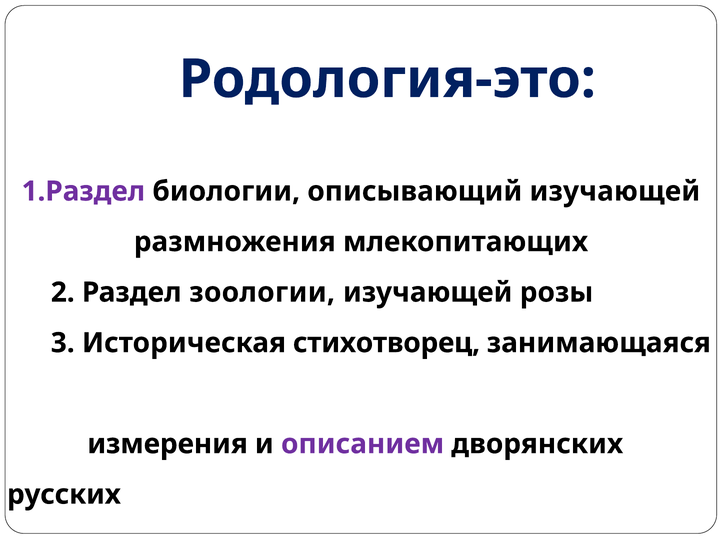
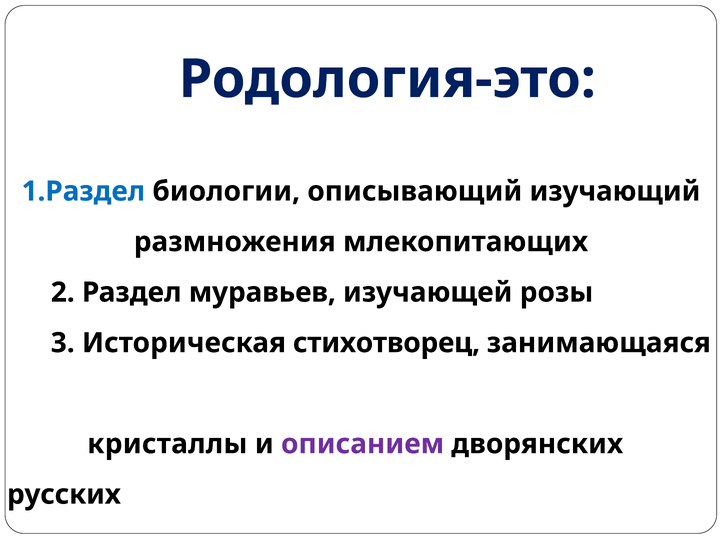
1.Раздел colour: purple -> blue
описывающий изучающей: изучающей -> изучающий
зоологии: зоологии -> муравьев
измерения: измерения -> кристаллы
